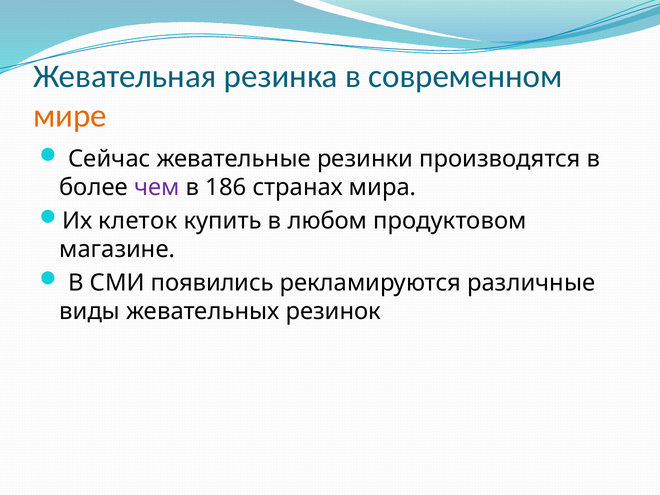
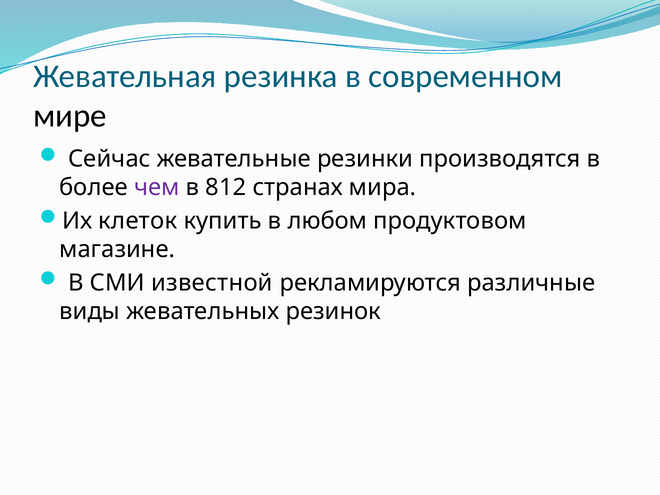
мире colour: orange -> black
186: 186 -> 812
появились: появились -> известной
